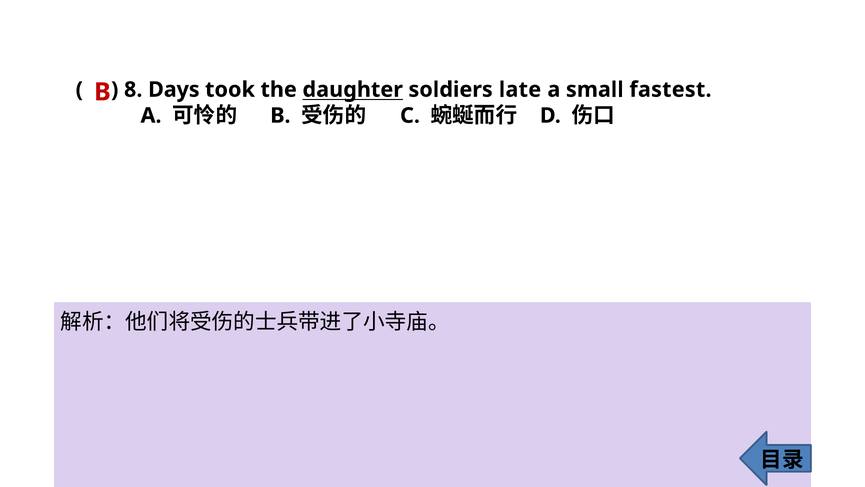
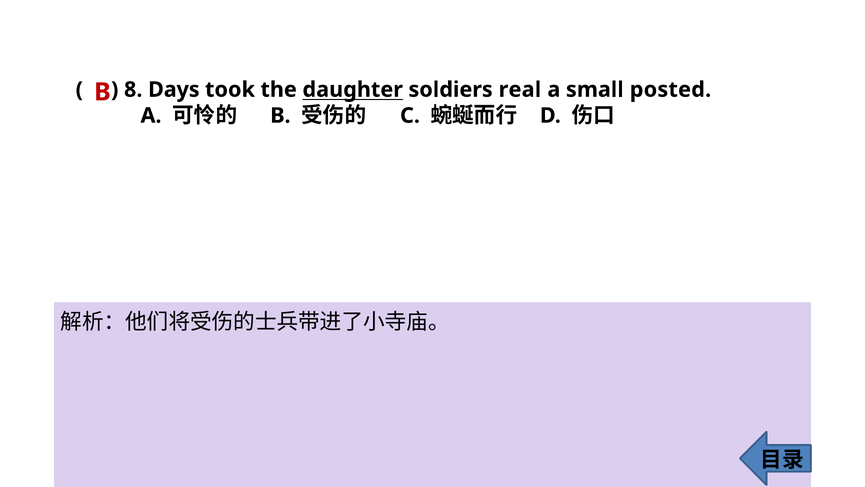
late: late -> real
fastest: fastest -> posted
